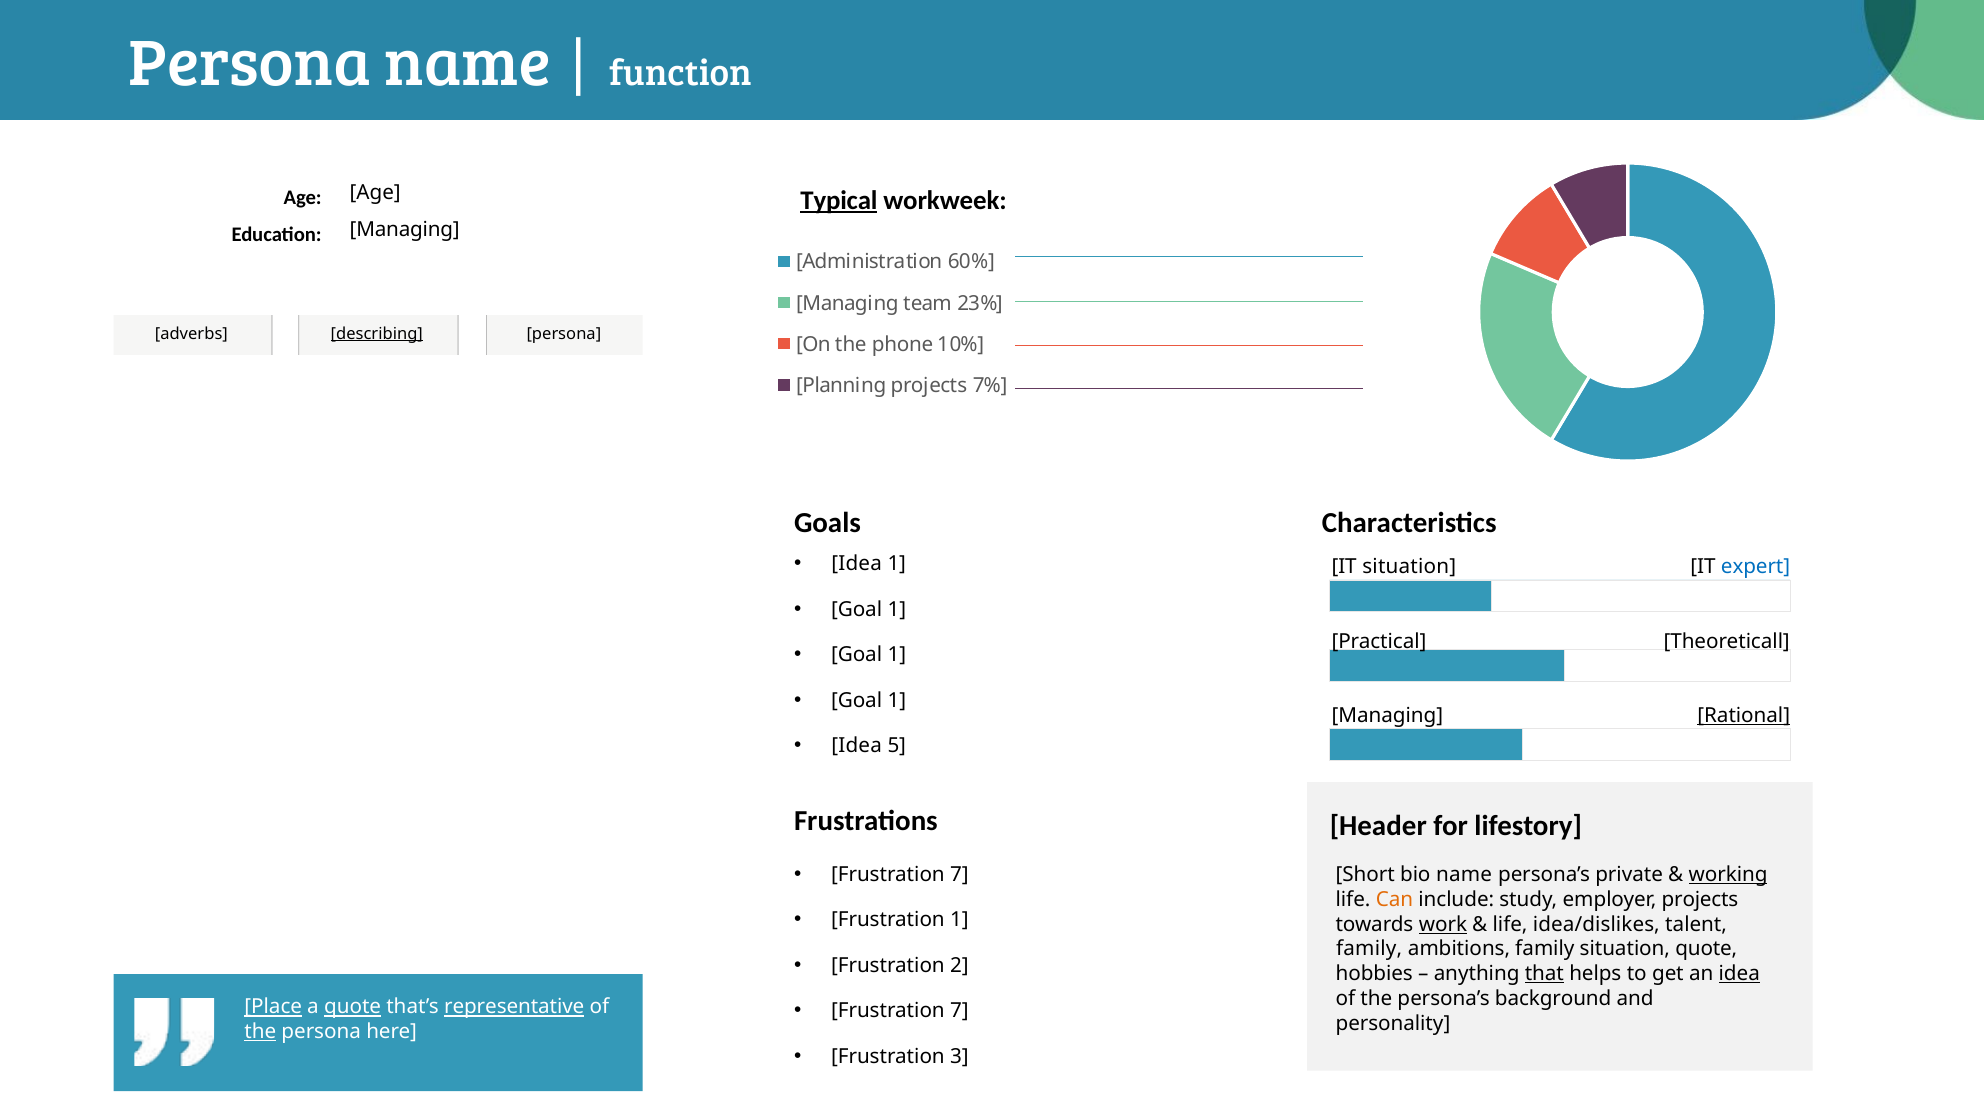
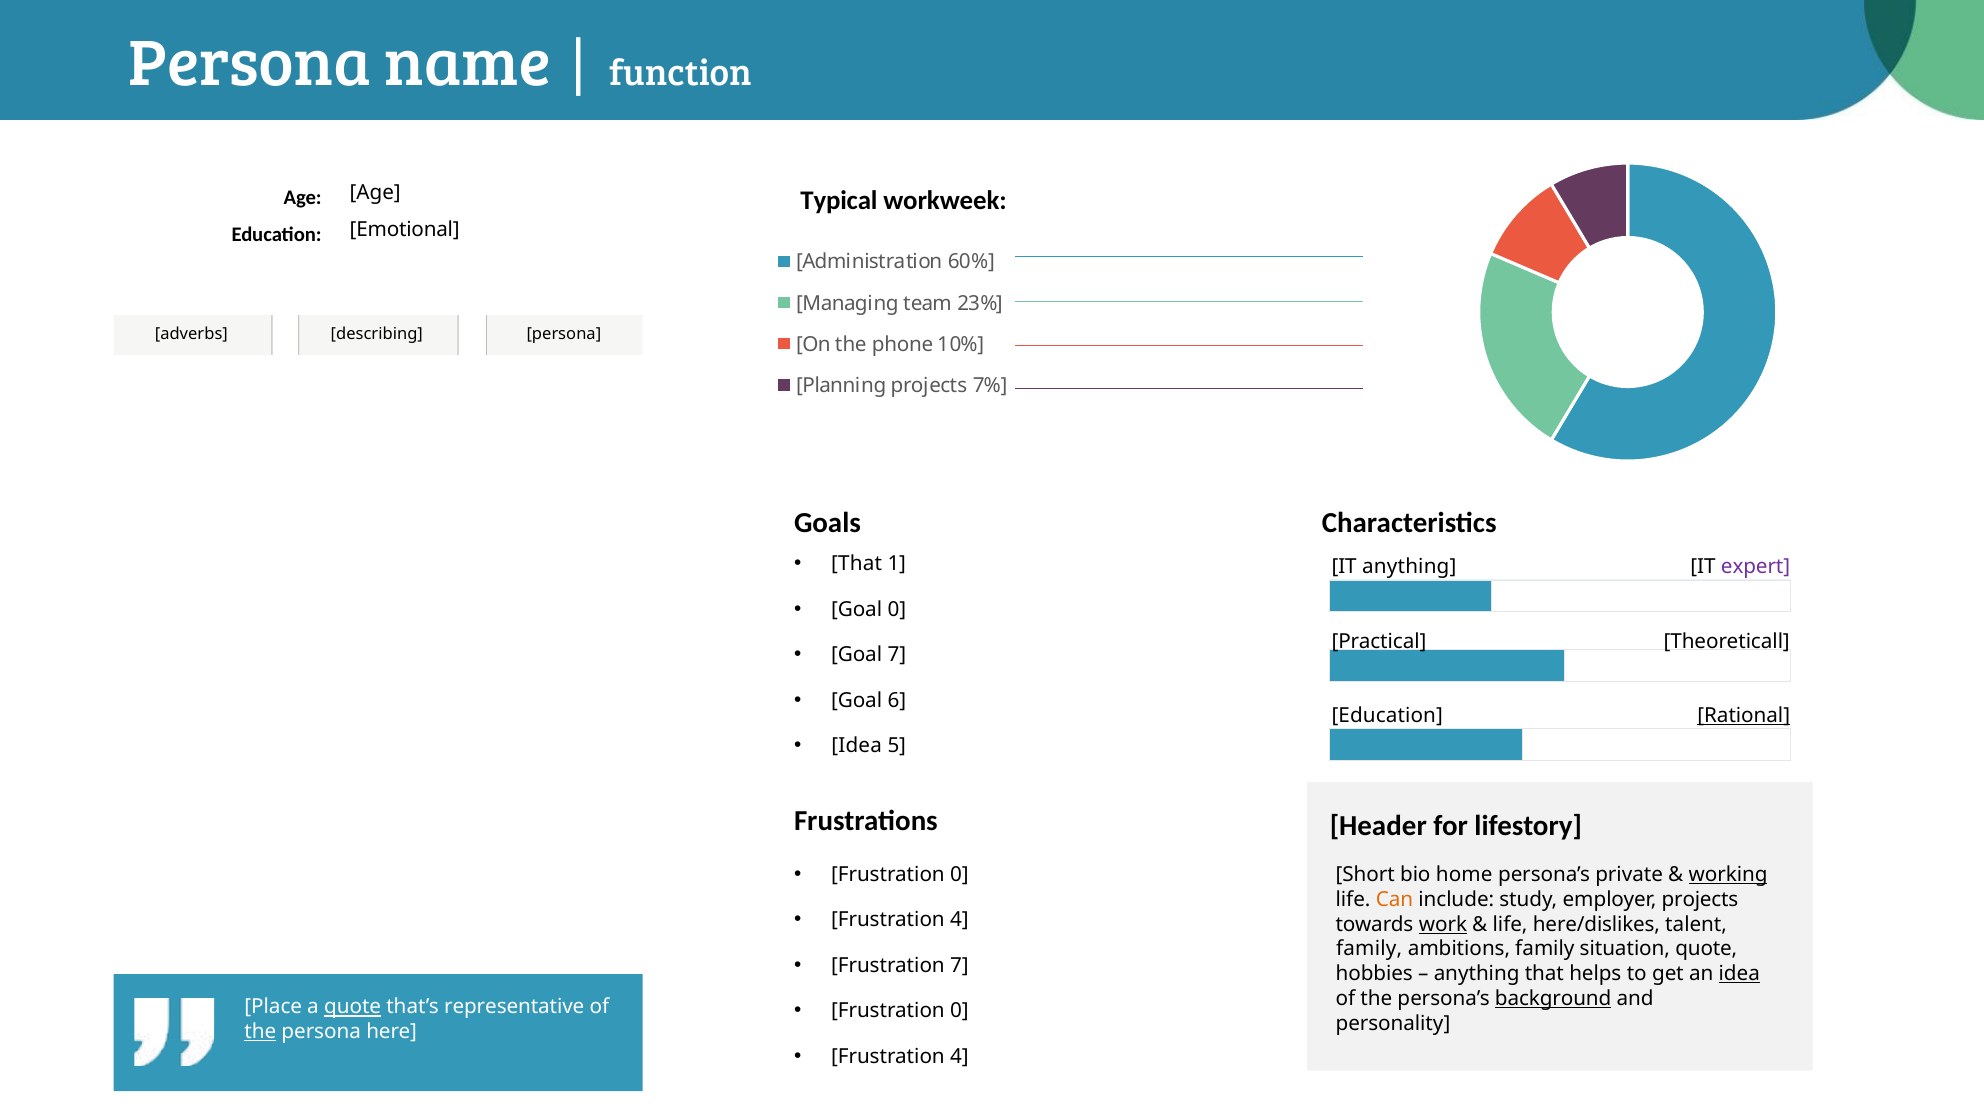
Typical underline: present -> none
Managing at (405, 230): Managing -> Emotional
describing underline: present -> none
Idea at (857, 564): Idea -> That
IT situation: situation -> anything
expert colour: blue -> purple
1 at (897, 610): 1 -> 0
1 at (897, 655): 1 -> 7
1 at (897, 701): 1 -> 6
Managing at (1387, 716): Managing -> Education
7 at (959, 875): 7 -> 0
bio name: name -> home
1 at (959, 920): 1 -> 4
idea/dislikes: idea/dislikes -> here/dislikes
Frustration 2: 2 -> 7
that at (1544, 974) underline: present -> none
background underline: none -> present
7 at (959, 1011): 7 -> 0
Place underline: present -> none
representative underline: present -> none
3 at (959, 1057): 3 -> 4
